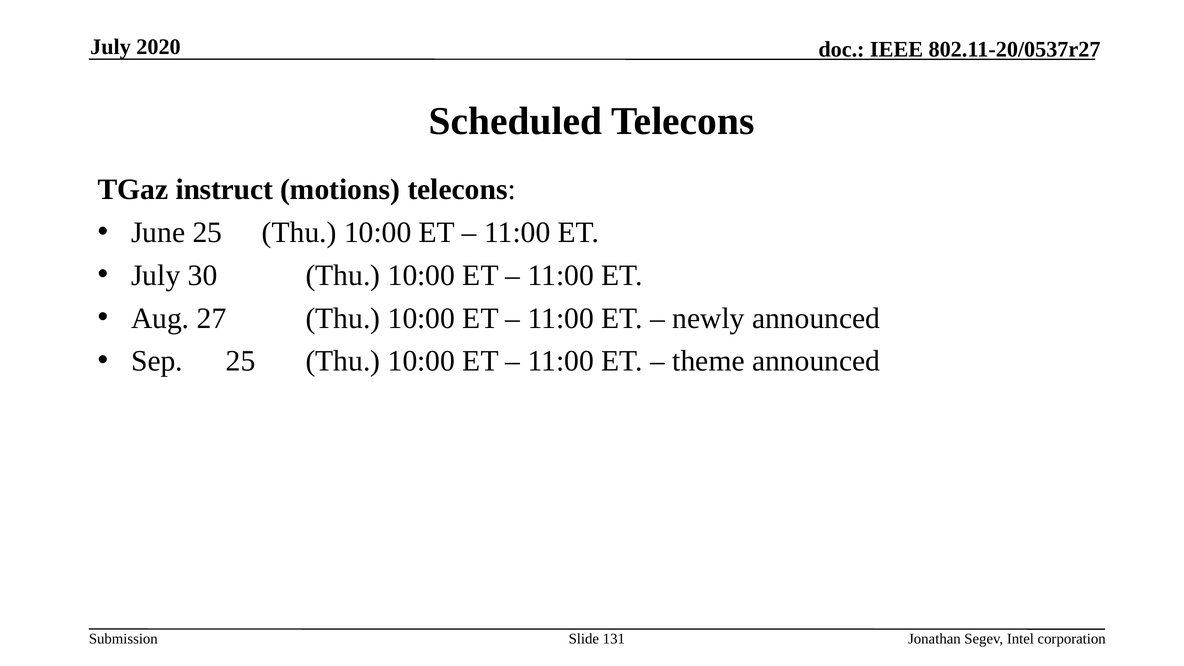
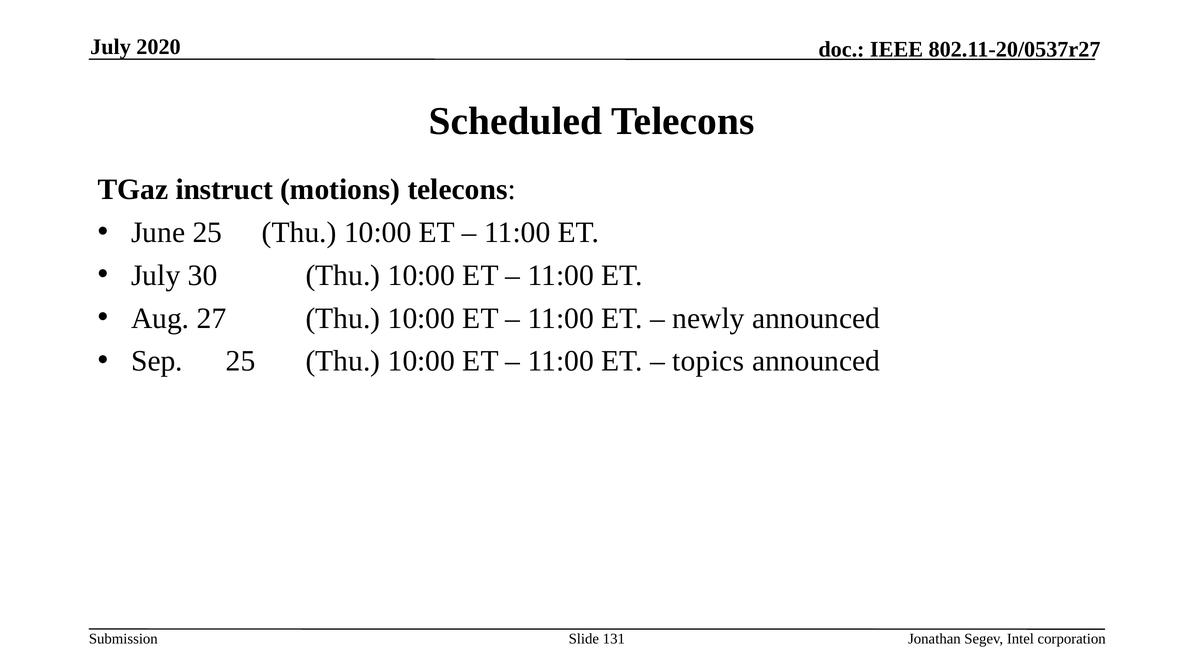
theme: theme -> topics
